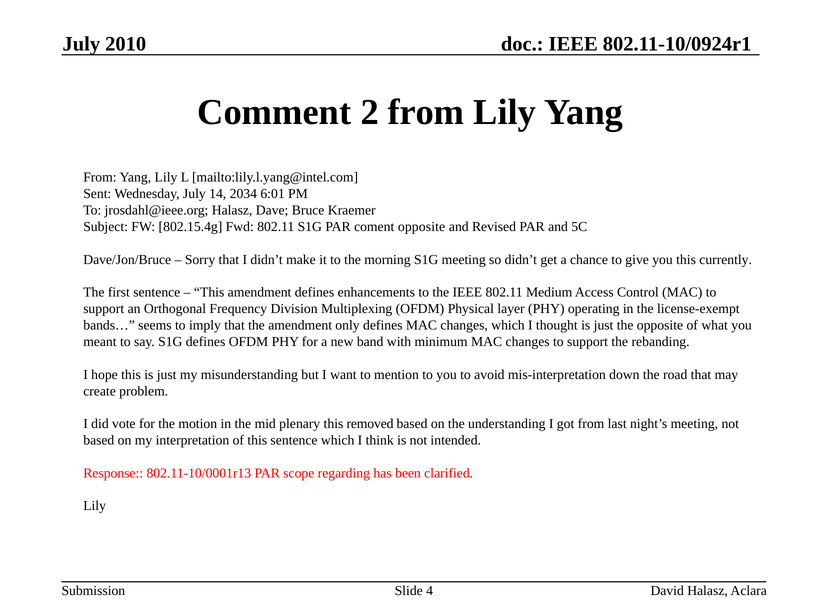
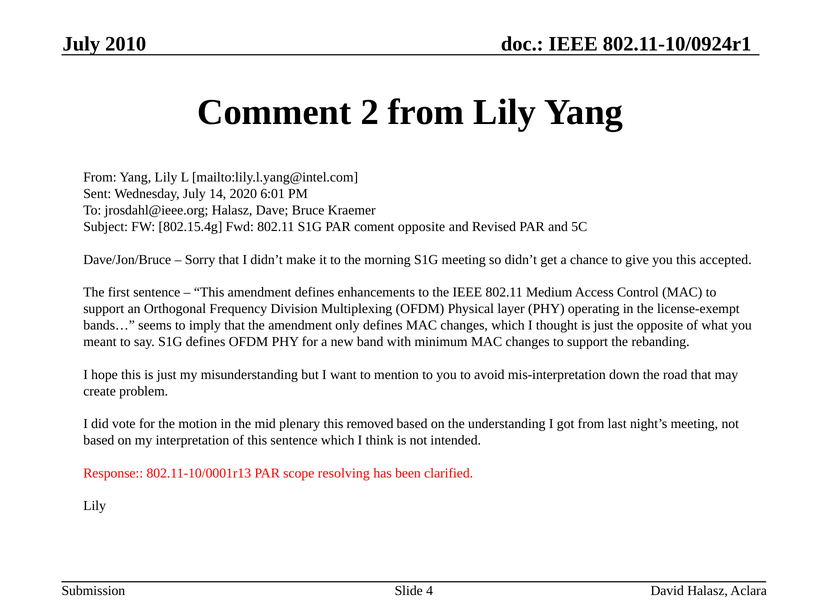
2034: 2034 -> 2020
currently: currently -> accepted
regarding: regarding -> resolving
